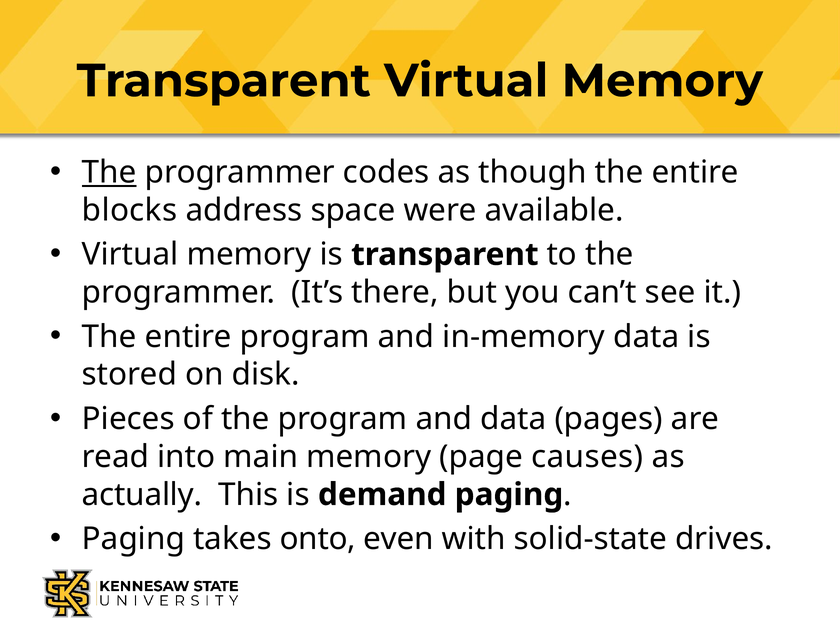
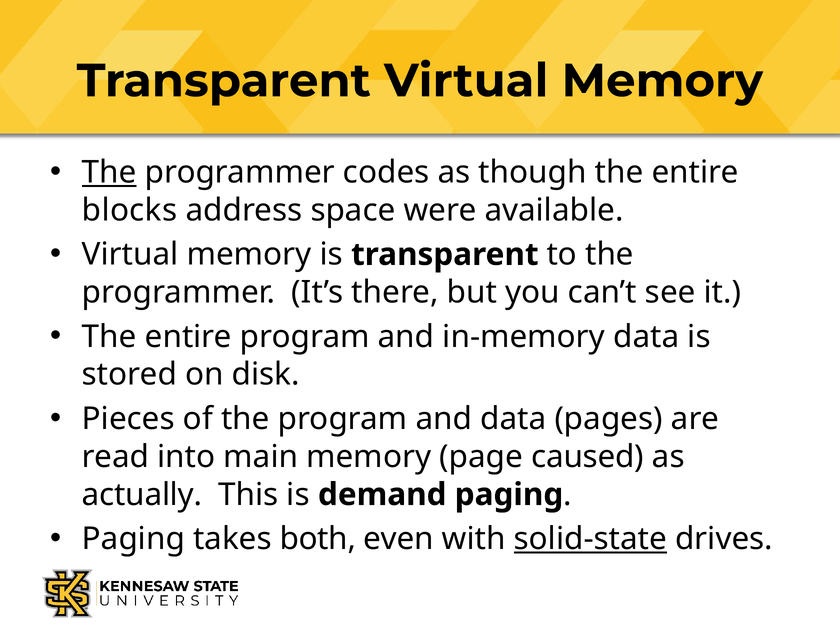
causes: causes -> caused
onto: onto -> both
solid-state underline: none -> present
